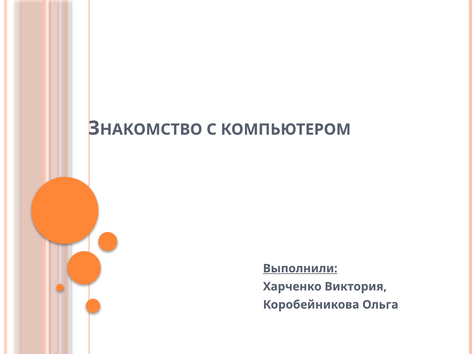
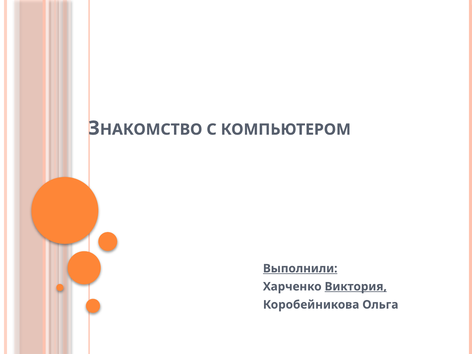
Виктория underline: none -> present
